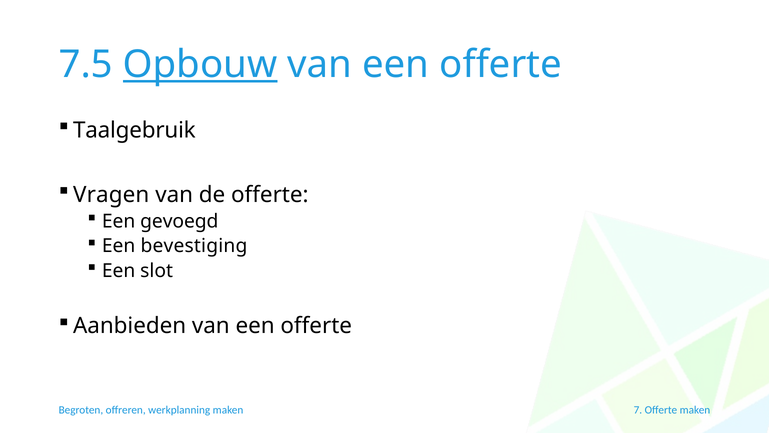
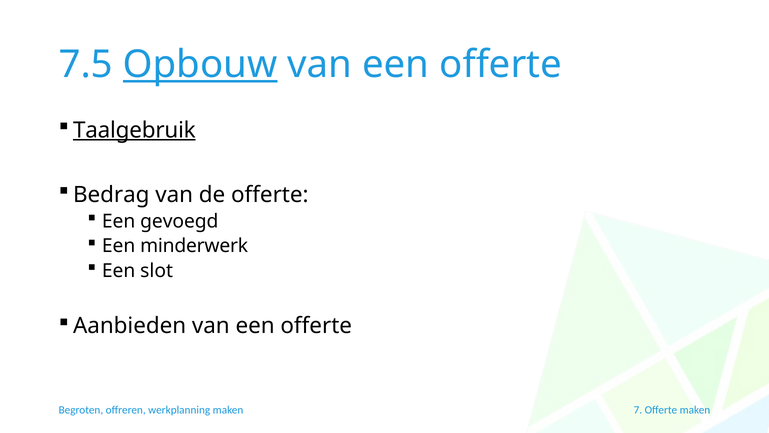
Taalgebruik underline: none -> present
Vragen: Vragen -> Bedrag
bevestiging: bevestiging -> minderwerk
